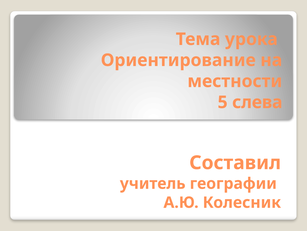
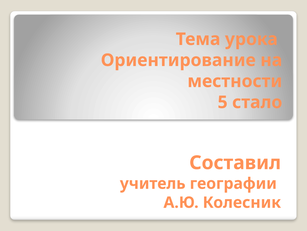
слева: слева -> стало
